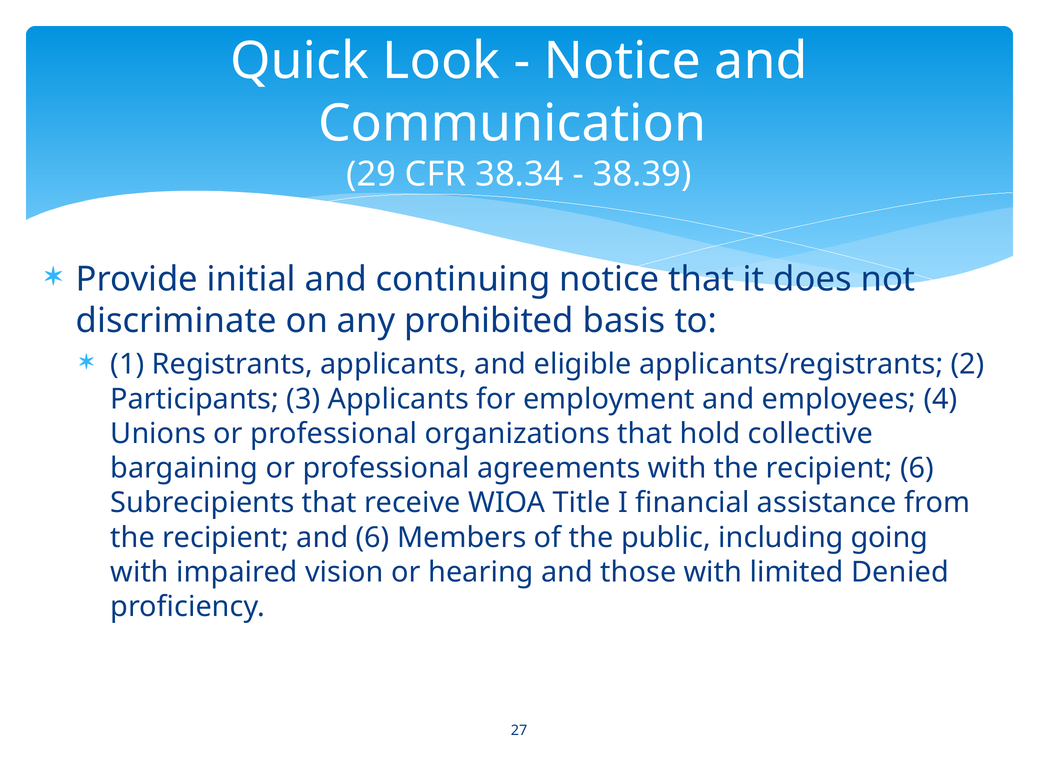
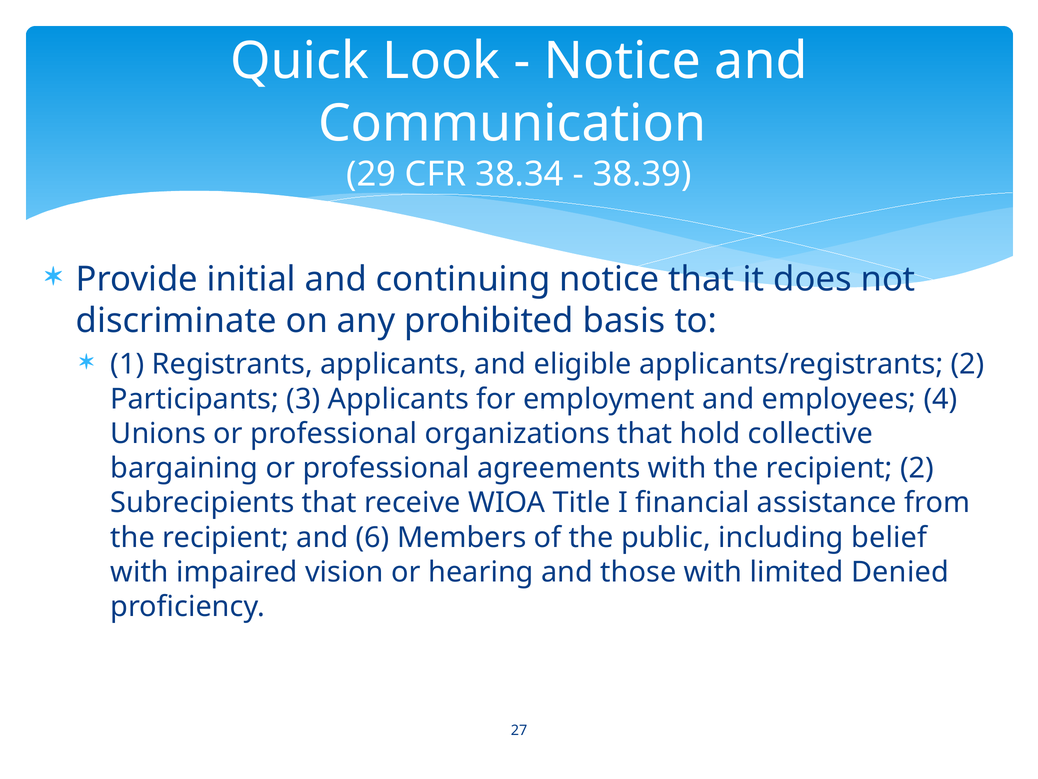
recipient 6: 6 -> 2
going: going -> belief
